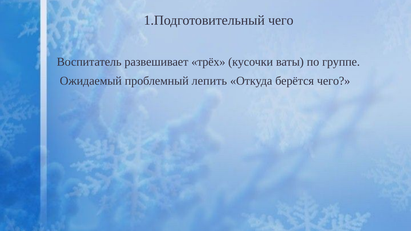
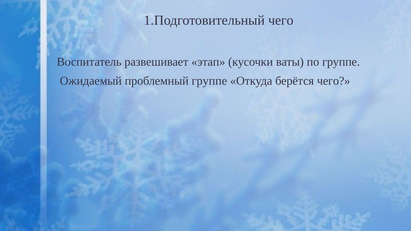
трёх: трёх -> этап
проблемный лепить: лепить -> группе
